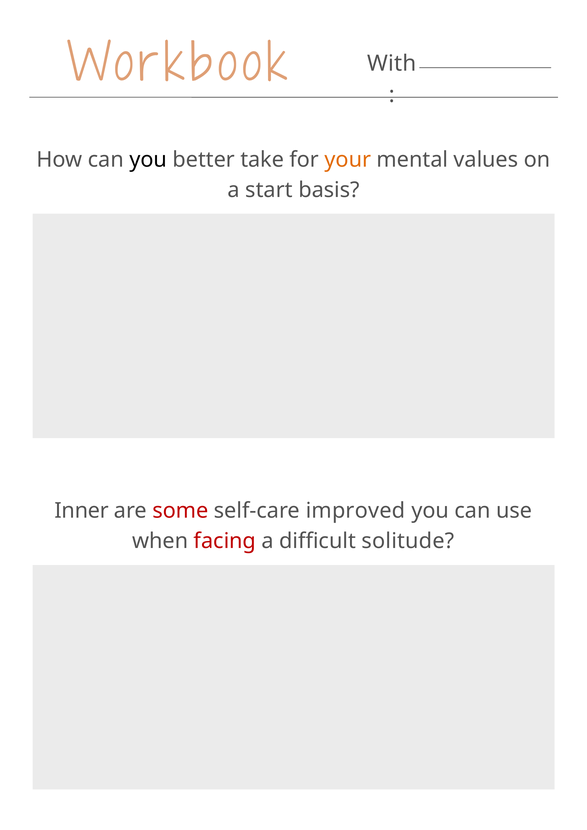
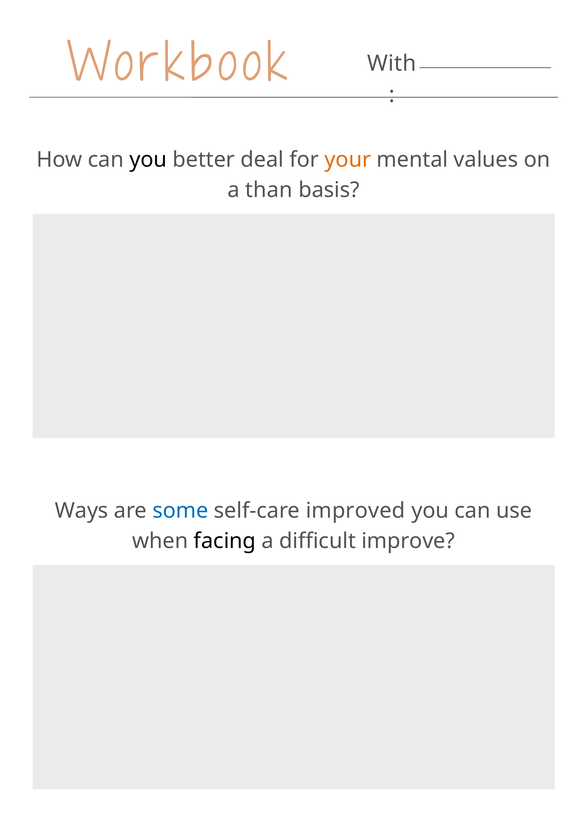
take: take -> deal
start: start -> than
Inner: Inner -> Ways
some colour: red -> blue
facing colour: red -> black
solitude: solitude -> improve
